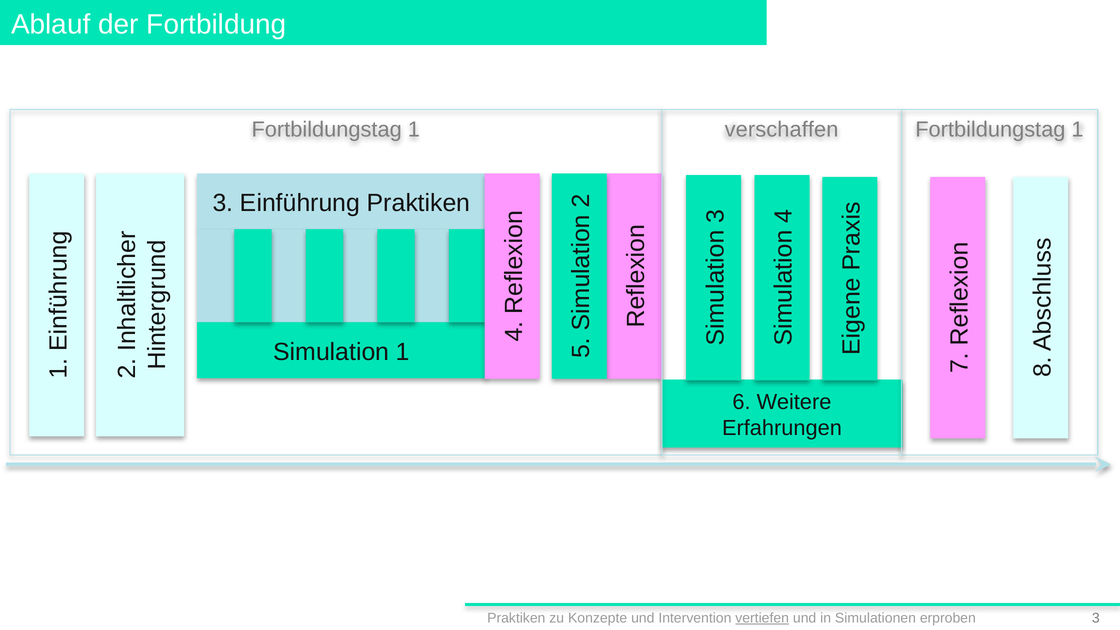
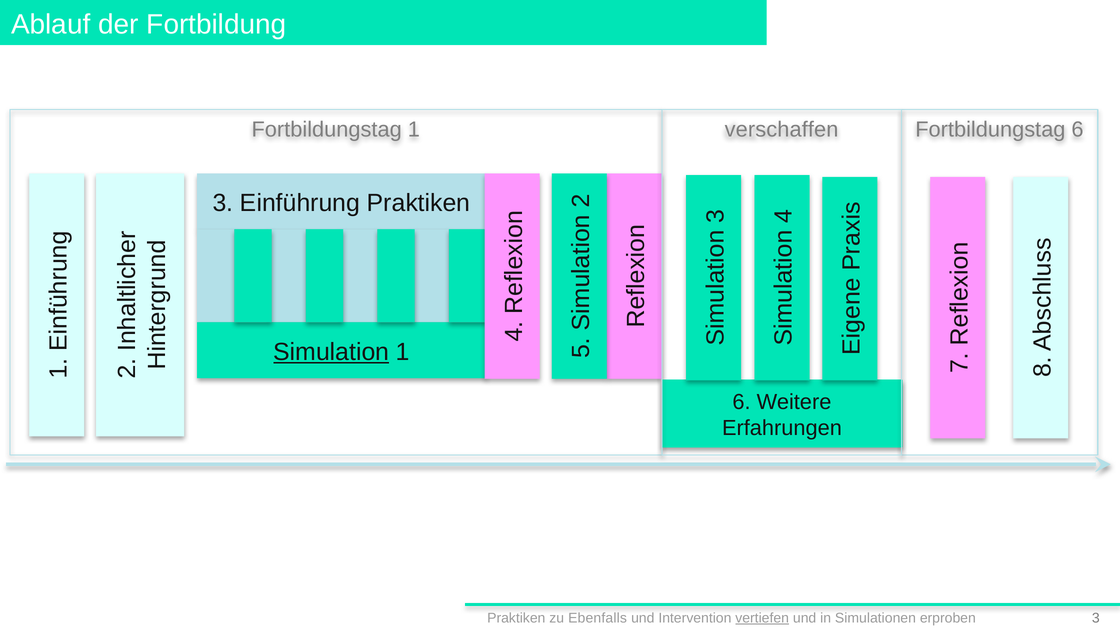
1 at (1078, 130): 1 -> 6
Simulation underline: none -> present
Konzepte: Konzepte -> Ebenfalls
